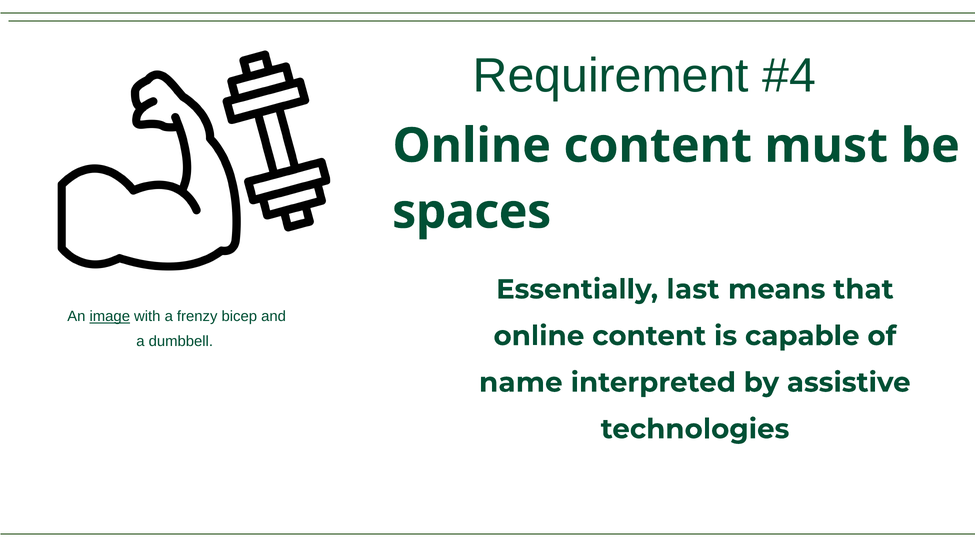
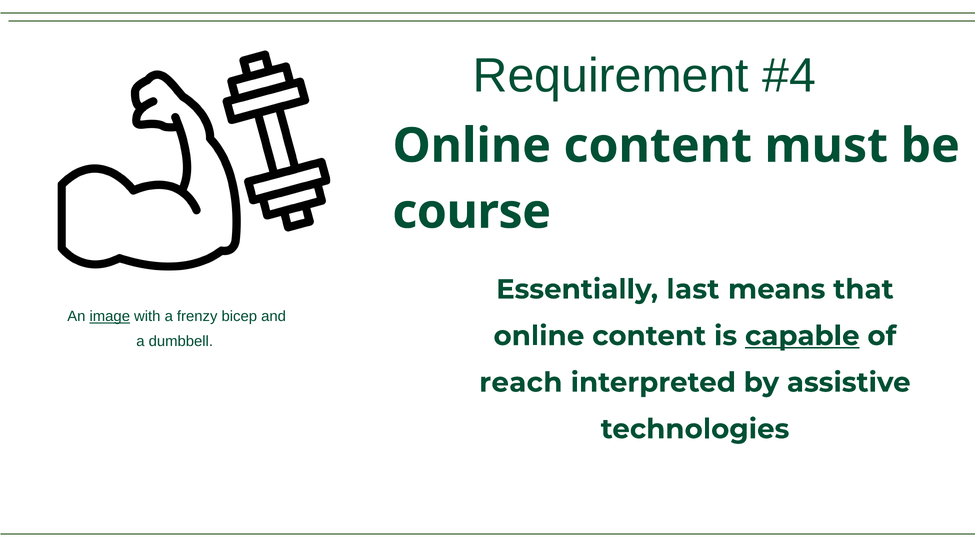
spaces: spaces -> course
capable underline: none -> present
name: name -> reach
